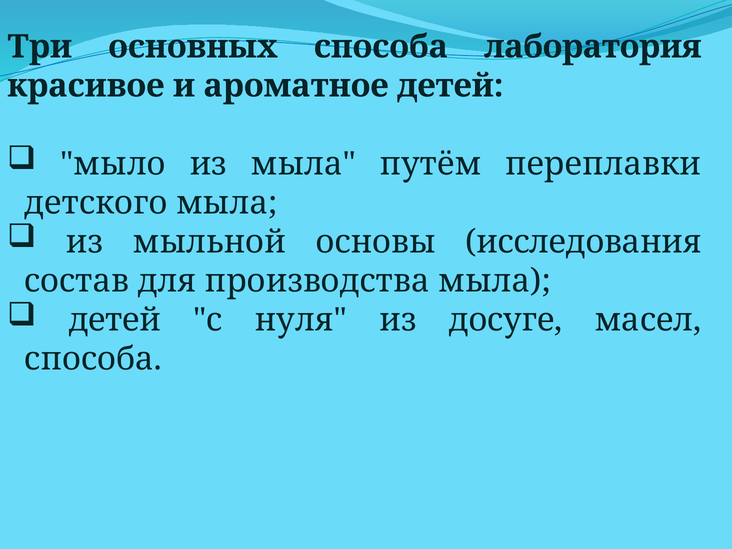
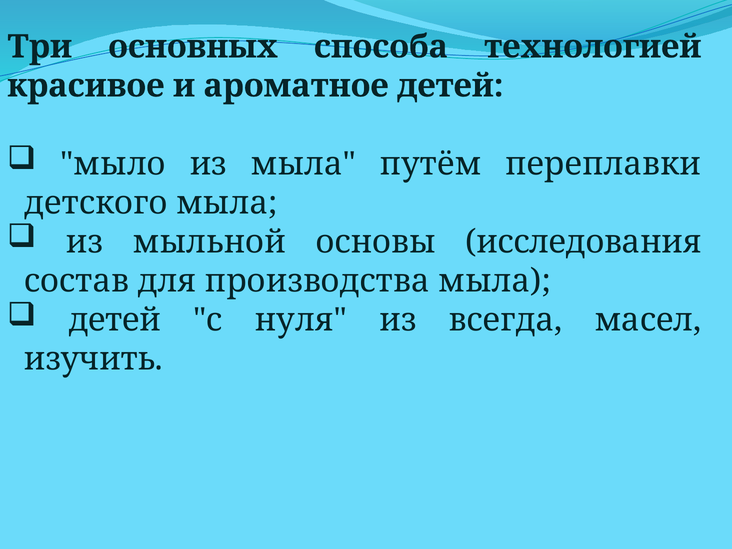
лаборатория: лаборатория -> технологией
досуге: досуге -> всегда
способа at (93, 359): способа -> изучить
